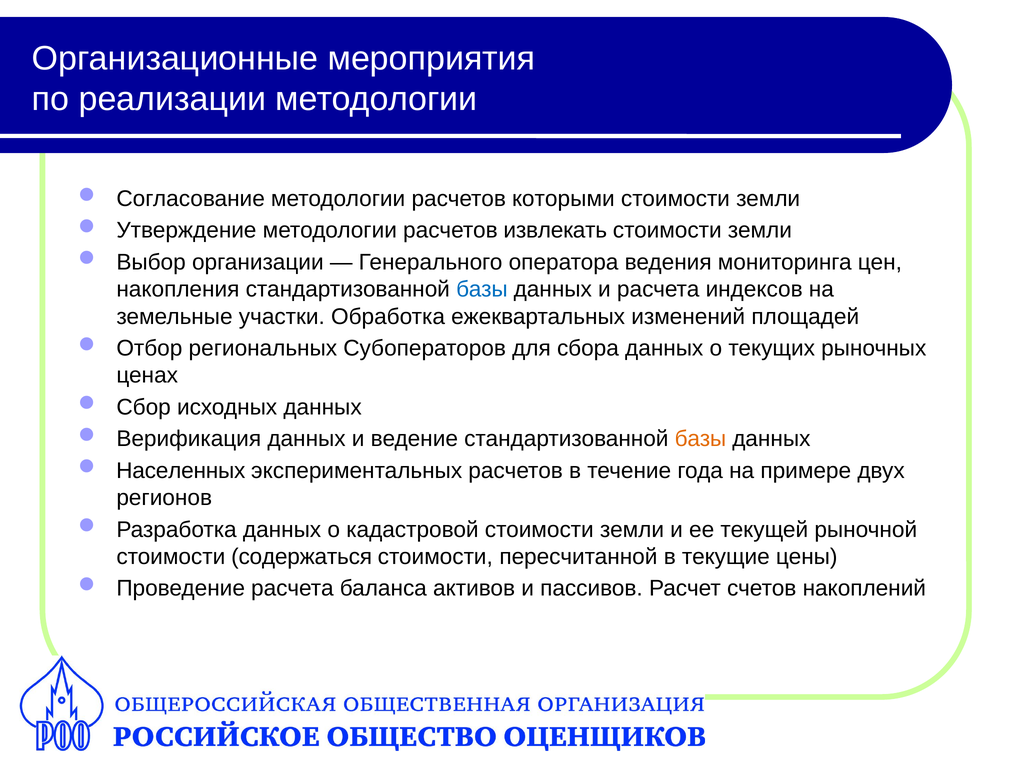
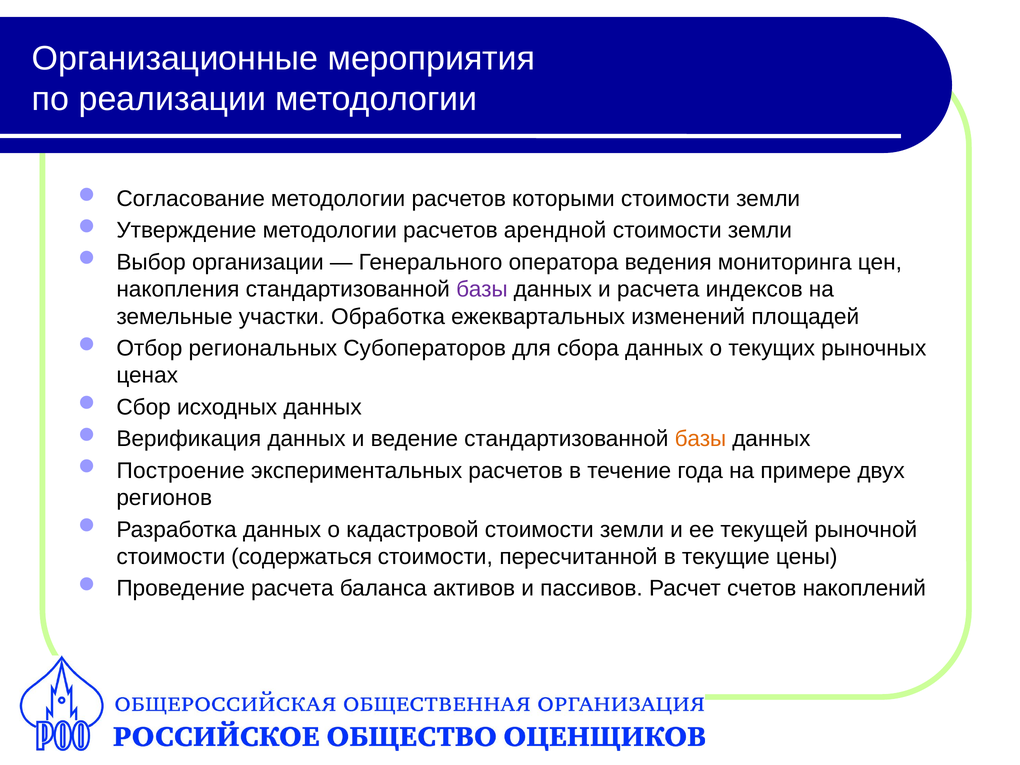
извлекать: извлекать -> арендной
базы at (482, 289) colour: blue -> purple
Населенных: Населенных -> Построение
